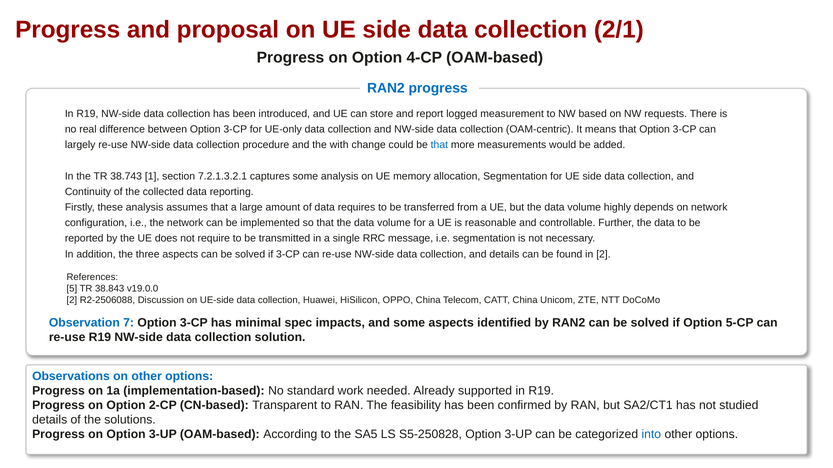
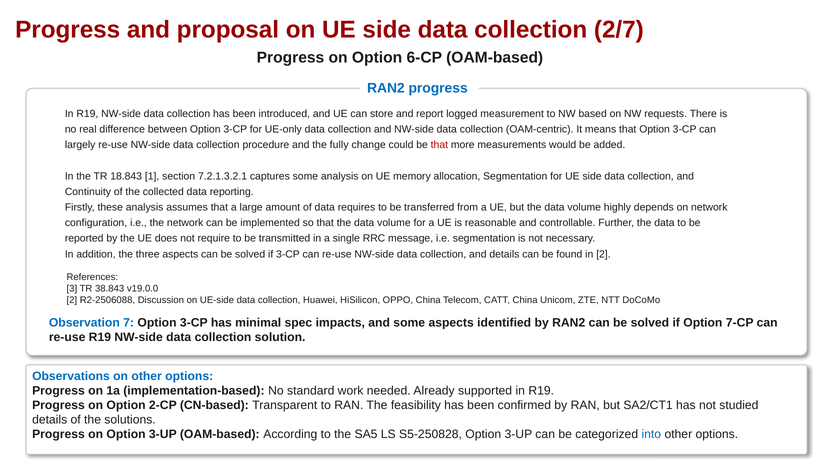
2/1: 2/1 -> 2/7
4-CP: 4-CP -> 6-CP
with: with -> fully
that at (439, 145) colour: blue -> red
38.743: 38.743 -> 18.843
5: 5 -> 3
5-CP: 5-CP -> 7-CP
